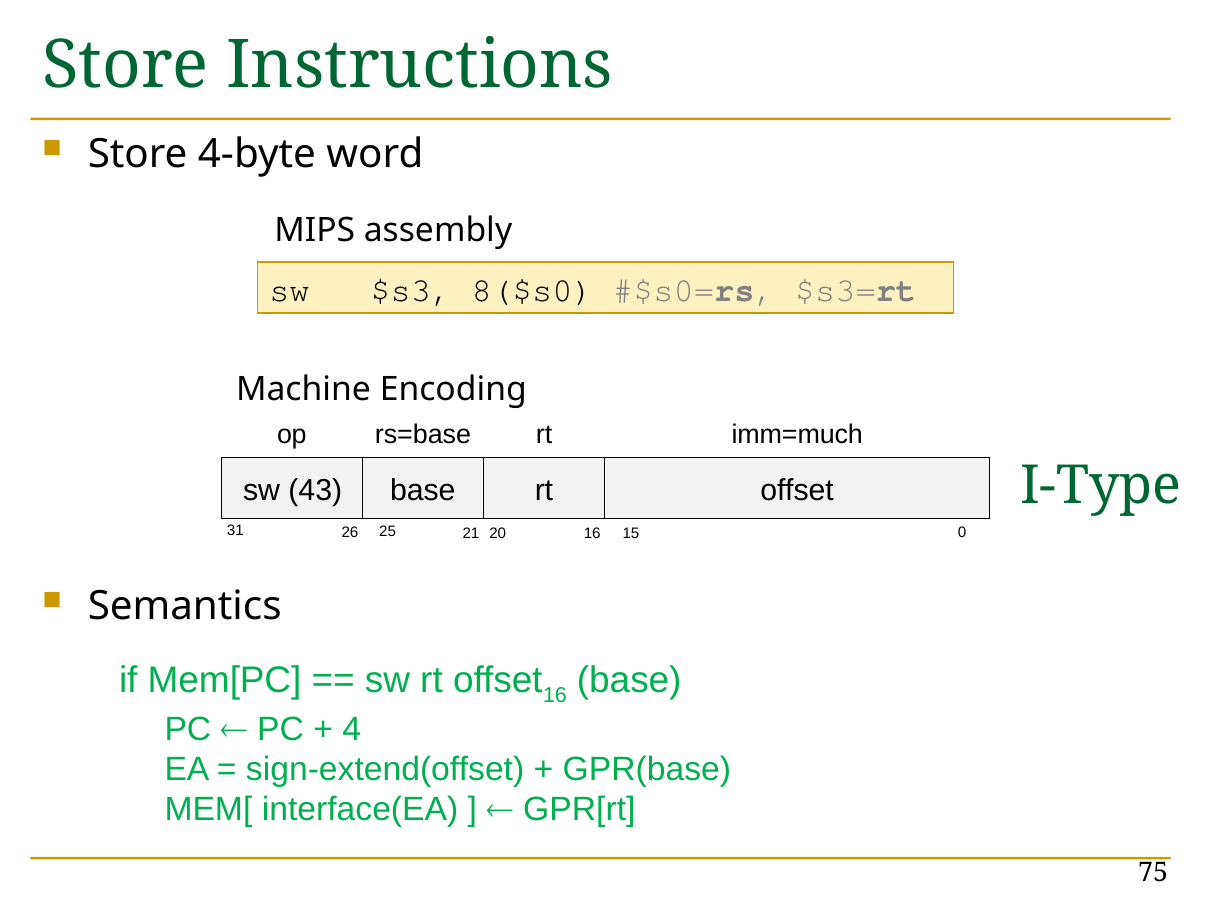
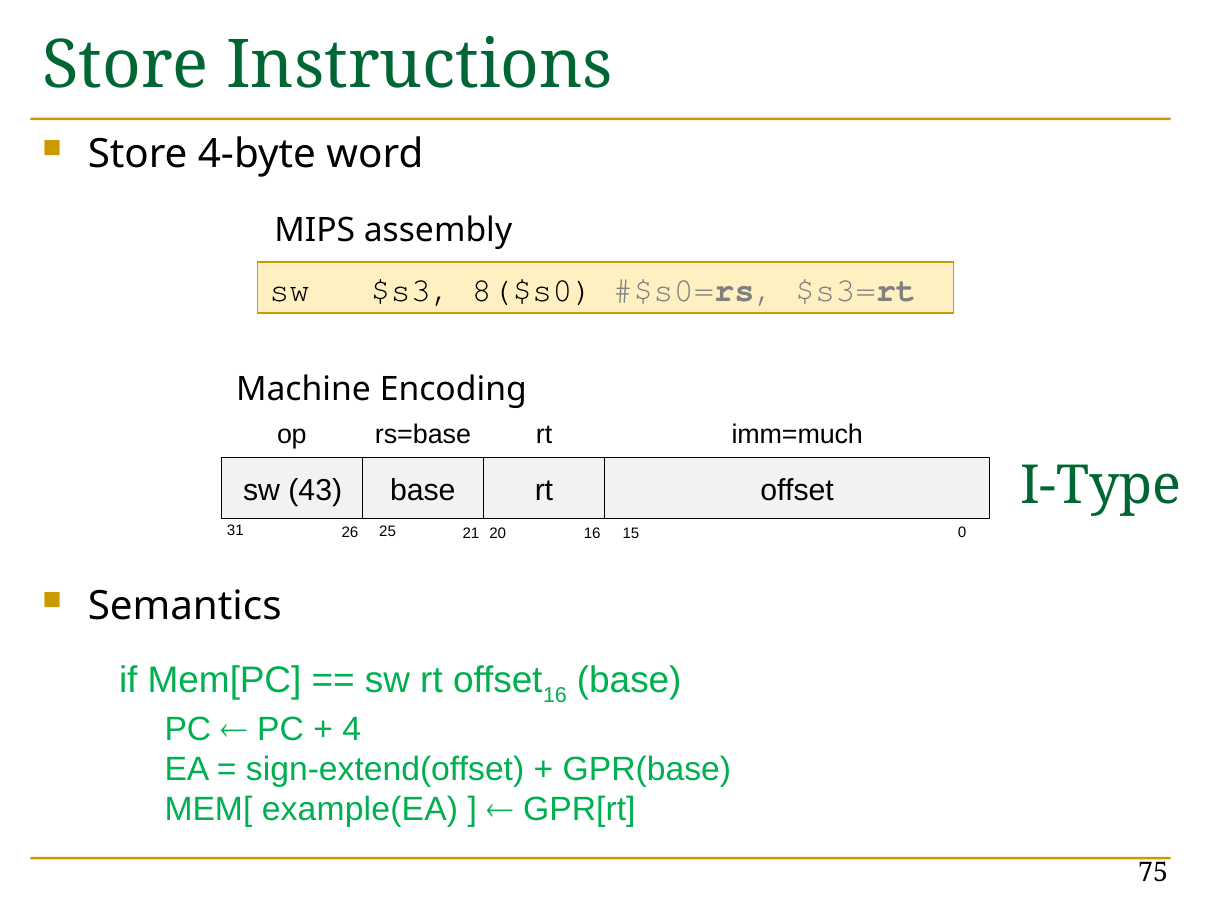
interface(EA: interface(EA -> example(EA
